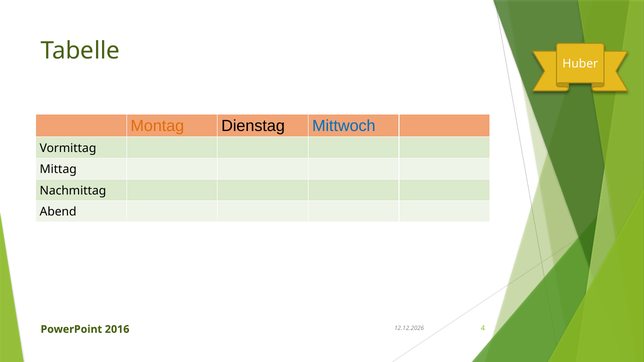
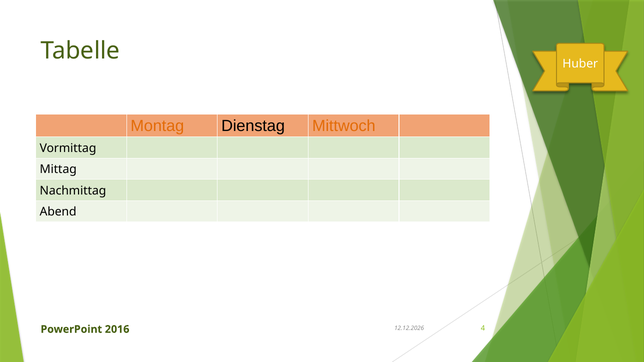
Mittwoch colour: blue -> orange
